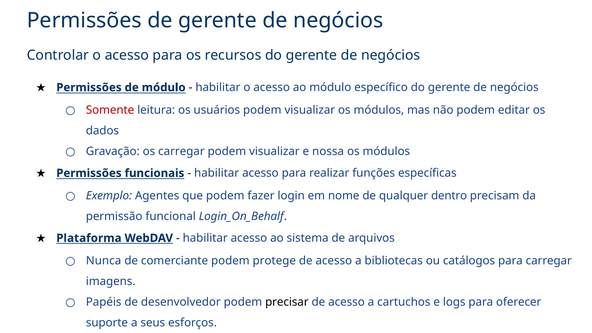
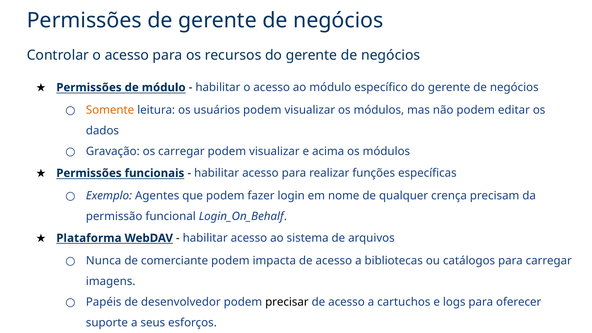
Somente colour: red -> orange
nossa: nossa -> acima
dentro: dentro -> crença
protege: protege -> impacta
